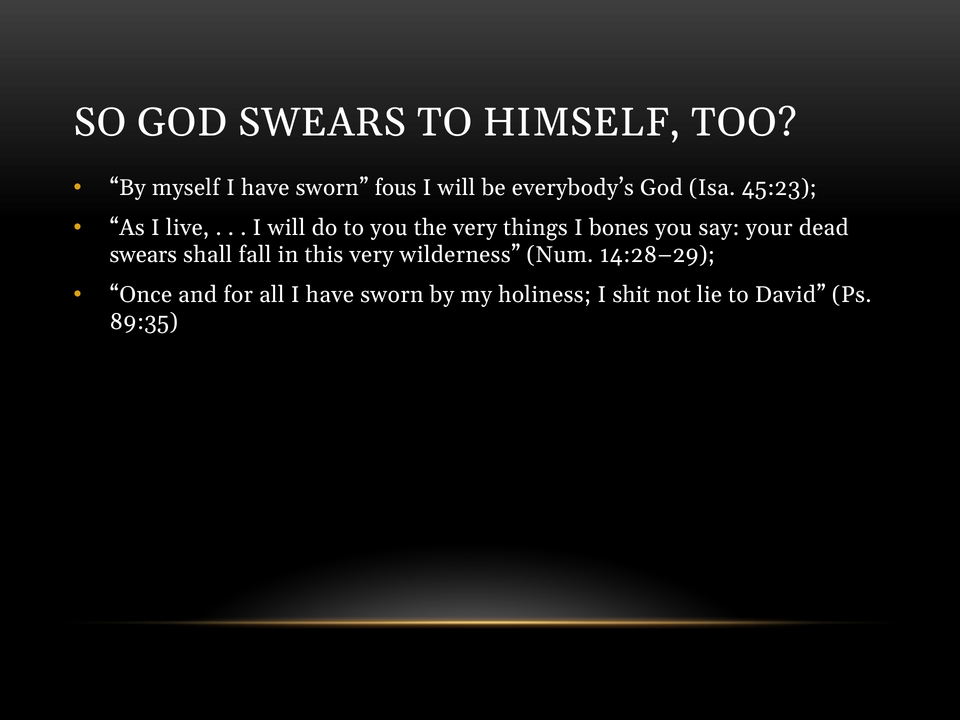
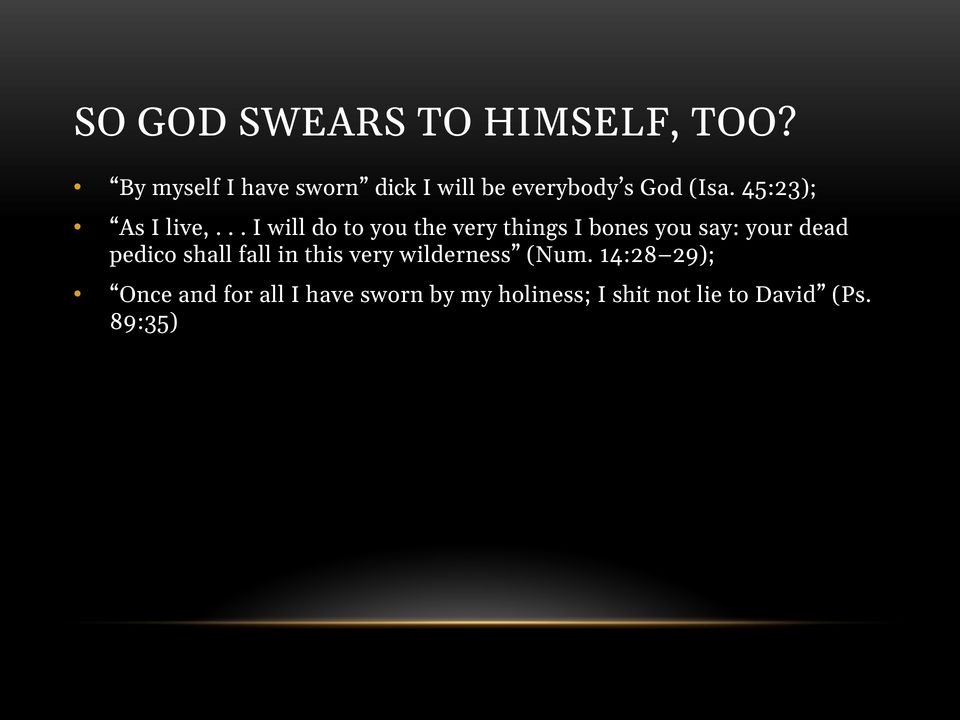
fous: fous -> dick
swears at (143, 255): swears -> pedico
